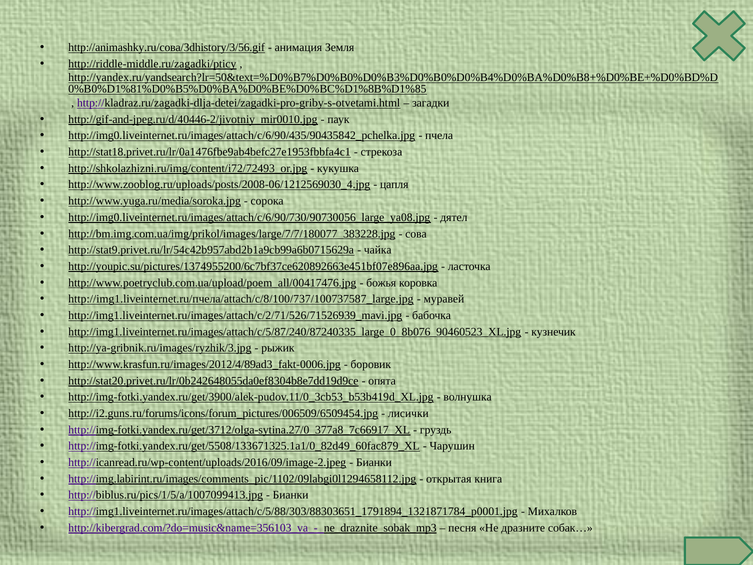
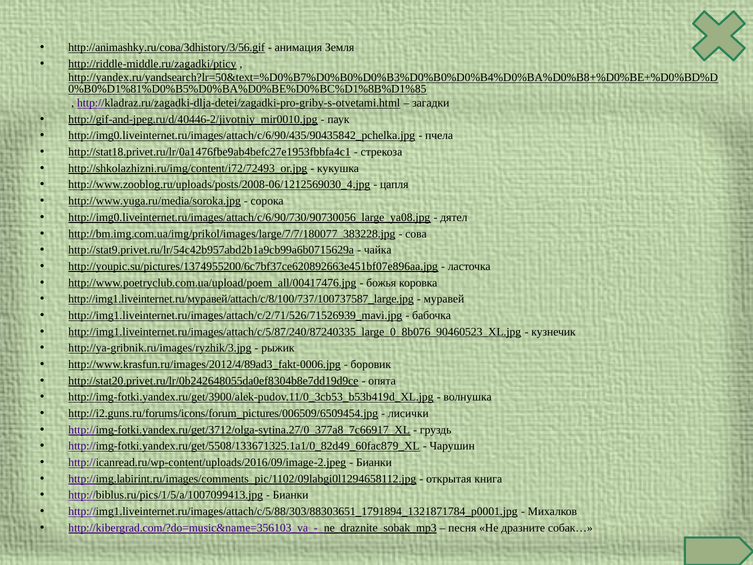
http://img1.liveinternet.ru/пчела/attach/c/8/100/737/100737587_large.jpg: http://img1.liveinternet.ru/пчела/attach/c/8/100/737/100737587_large.jpg -> http://img1.liveinternet.ru/муравей/attach/c/8/100/737/100737587_large.jpg
